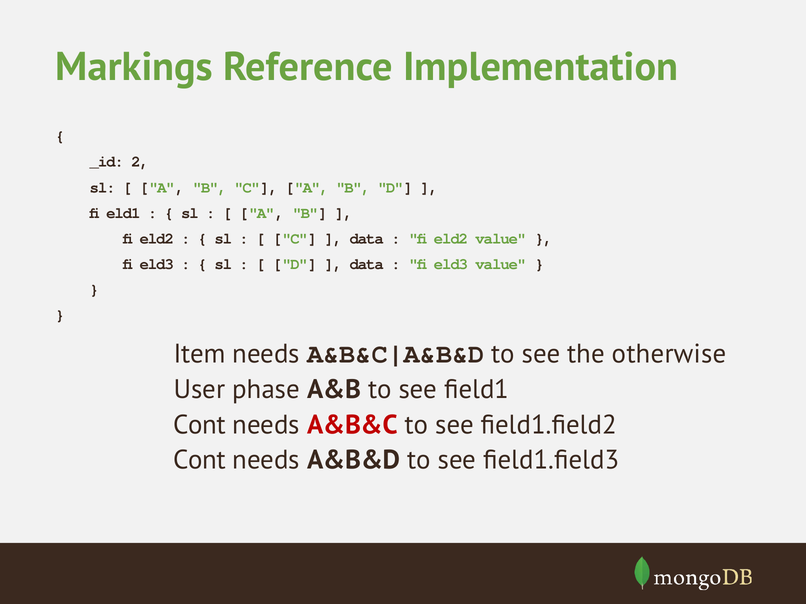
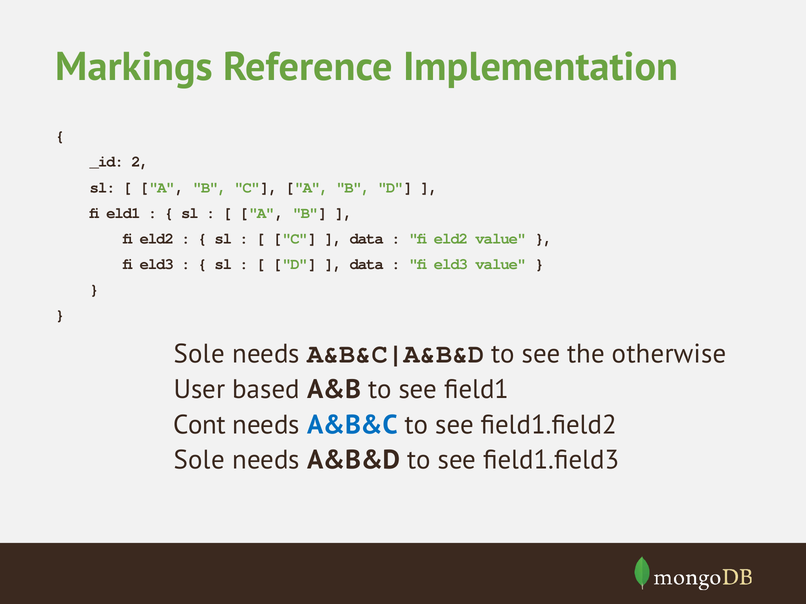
Item at (199, 354): Item -> Sole
phase: phase -> based
A&B&C colour: red -> blue
Cont at (200, 461): Cont -> Sole
